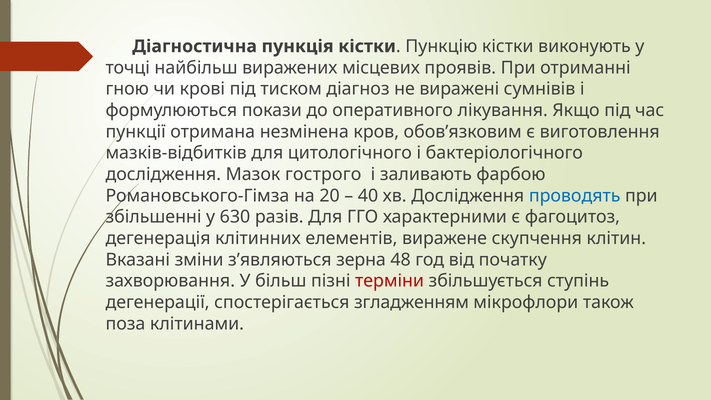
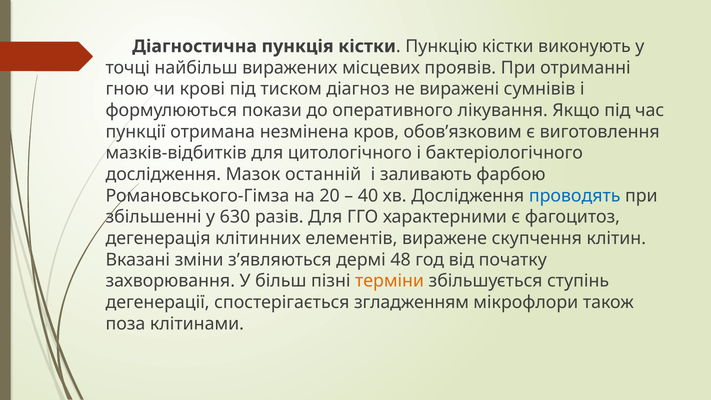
гострого: гострого -> останній
зерна: зерна -> дермі
терміни colour: red -> orange
